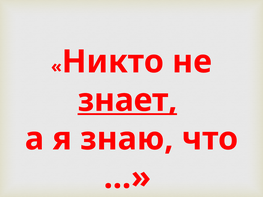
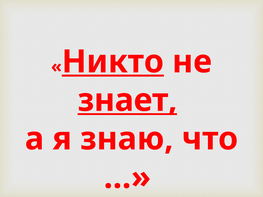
Никто underline: none -> present
